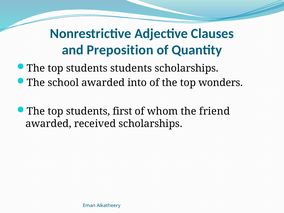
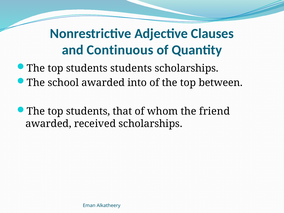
Preposition: Preposition -> Continuous
wonders: wonders -> between
first: first -> that
